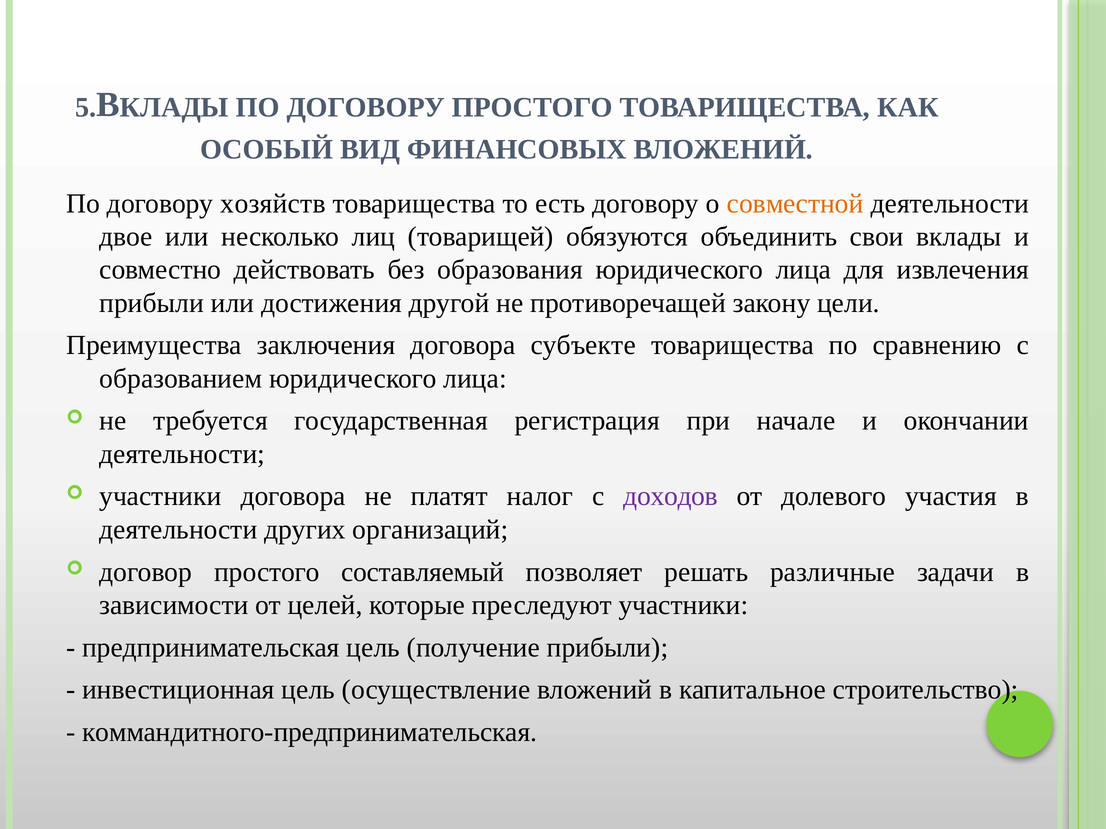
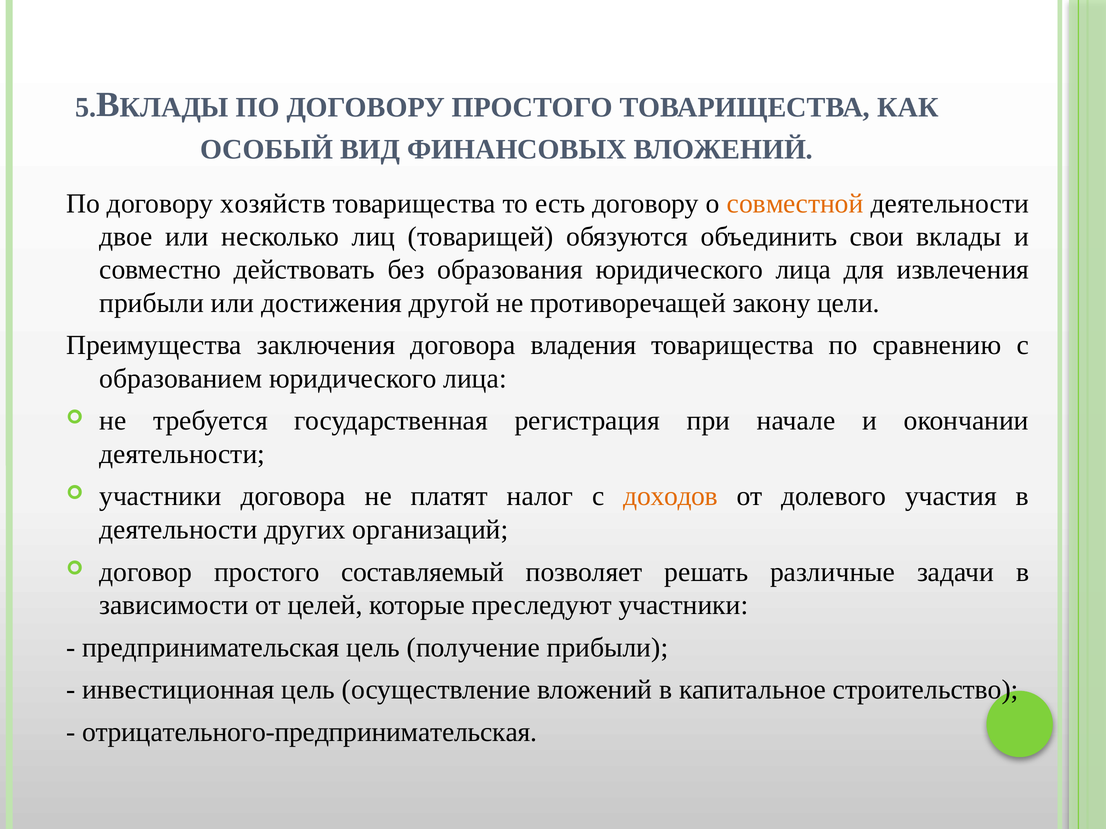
субъекте: субъекте -> владения
доходов colour: purple -> orange
коммандитного-предпринимательская: коммандитного-предпринимательская -> отрицательного-предпринимательская
